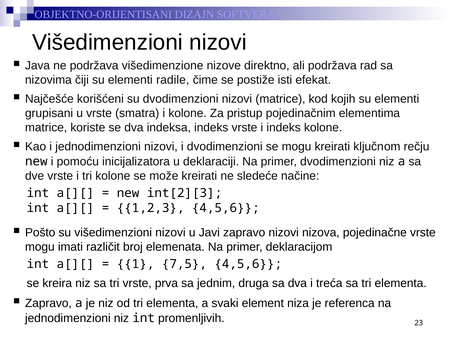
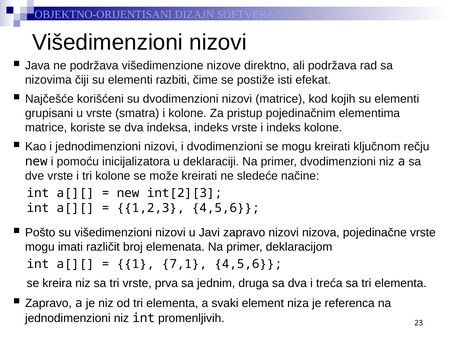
radile: radile -> razbiti
7,5: 7,5 -> 7,1
